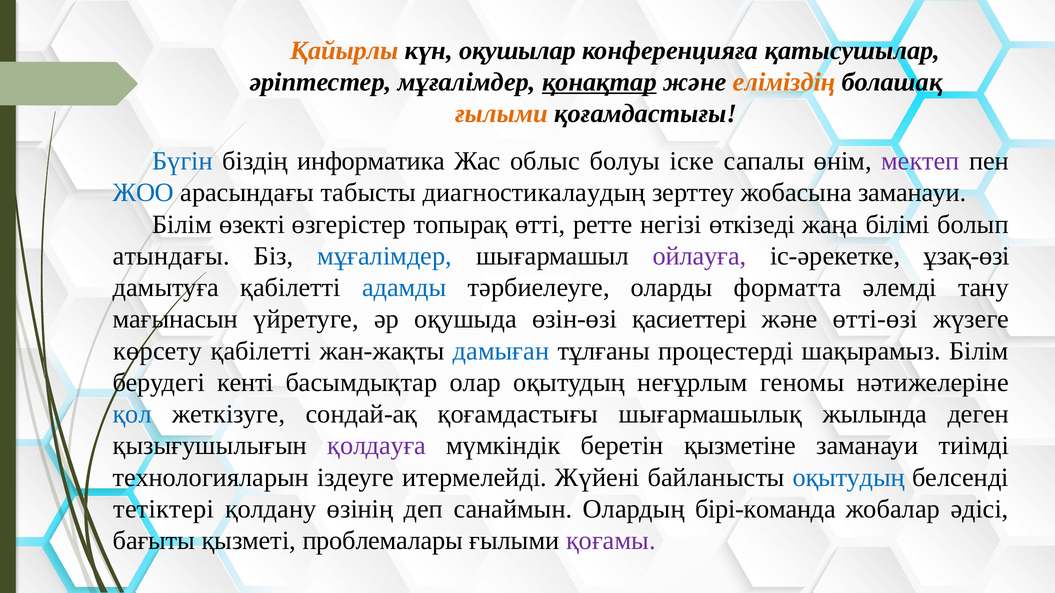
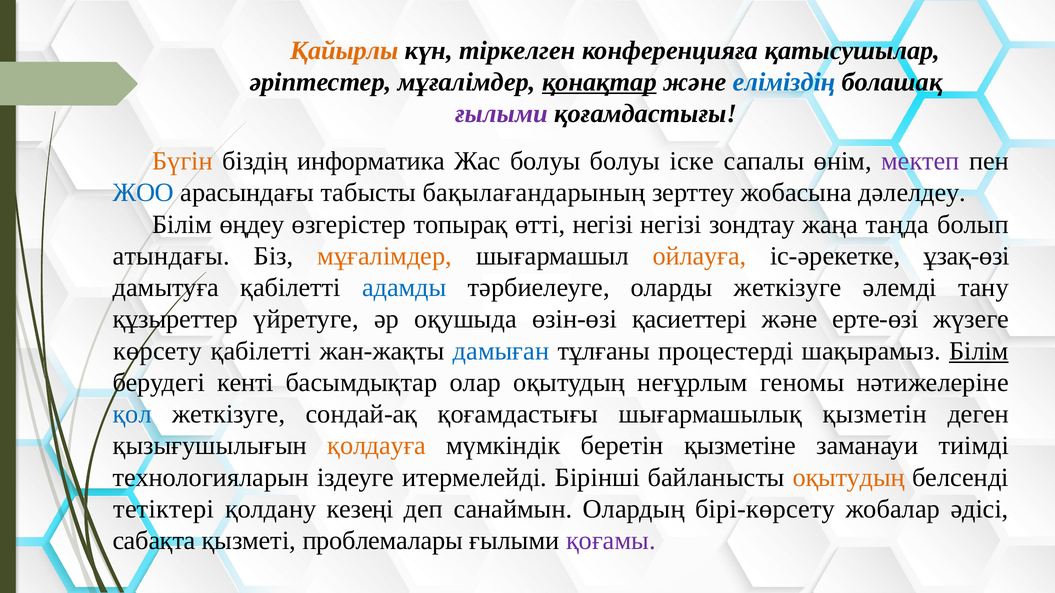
оқушылар: оқушылар -> тіркелген
еліміздің colour: orange -> blue
ғылыми at (501, 114) colour: orange -> purple
Бүгін colour: blue -> orange
Жас облыс: облыс -> болуы
диагностикалаудың: диагностикалаудың -> бақылағандарының
жобасына заманауи: заманауи -> дәлелдеу
өзекті: өзекті -> өңдеу
өтті ретте: ретте -> негізі
өткізеді: өткізеді -> зондтау
білімі: білімі -> таңда
мұғалімдер at (385, 256) colour: blue -> orange
ойлауға colour: purple -> orange
оларды форматта: форматта -> жеткізуге
мағынасын: мағынасын -> құзыреттер
өтті-өзі: өтті-өзі -> ерте-өзі
Білім at (979, 351) underline: none -> present
жылында: жылында -> қызметін
қолдауға colour: purple -> orange
Жүйені: Жүйені -> Бірінші
оқытудың at (849, 478) colour: blue -> orange
өзінің: өзінің -> кезеңі
бірі-команда: бірі-команда -> бірі-көрсету
бағыты: бағыты -> сабақта
